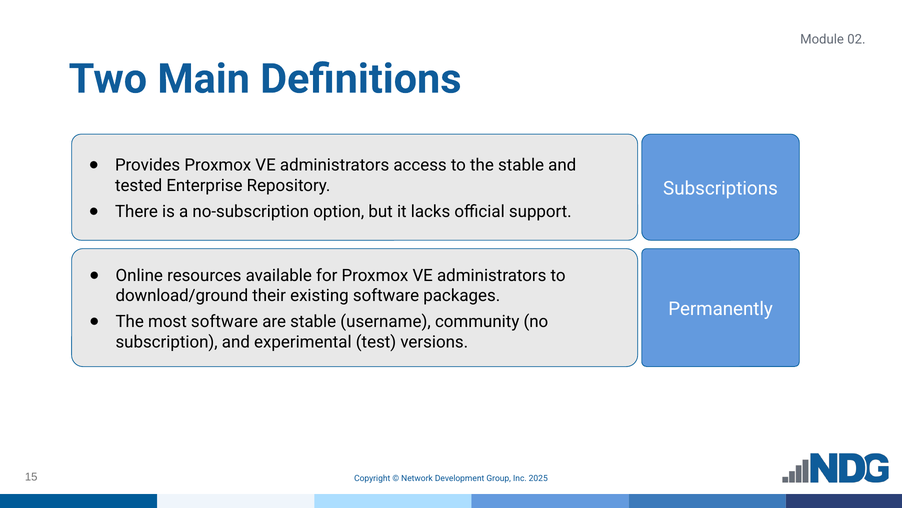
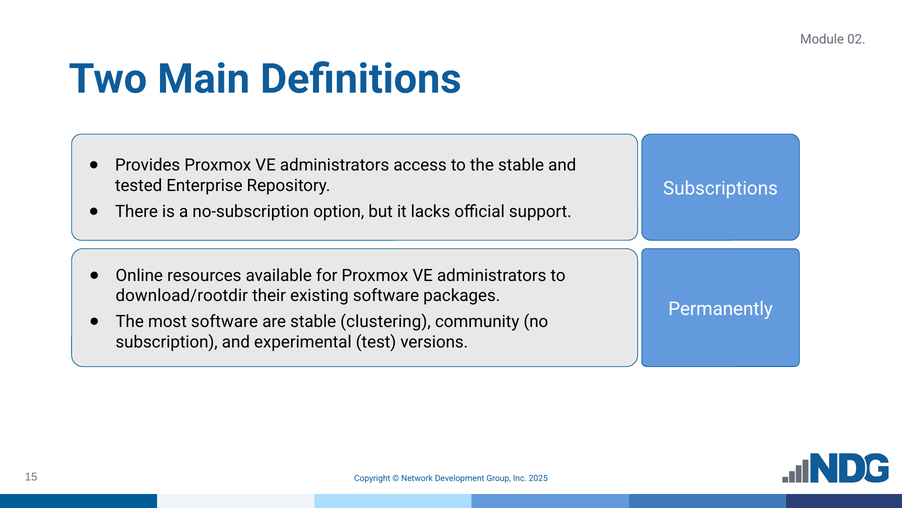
download/ground: download/ground -> download/rootdir
username: username -> clustering
